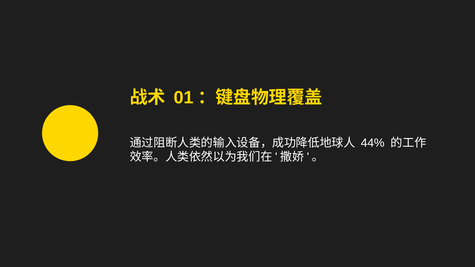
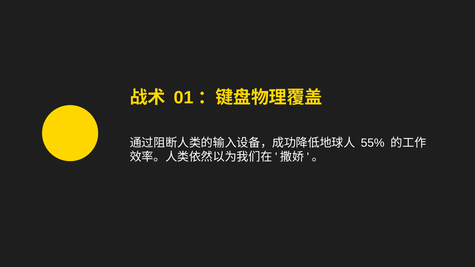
44%: 44% -> 55%
